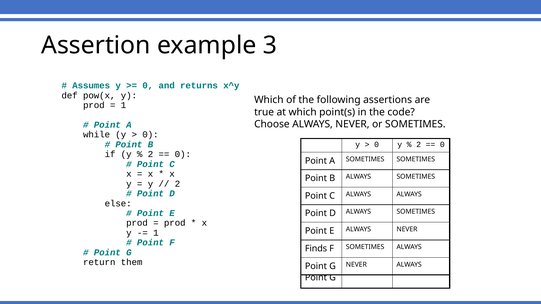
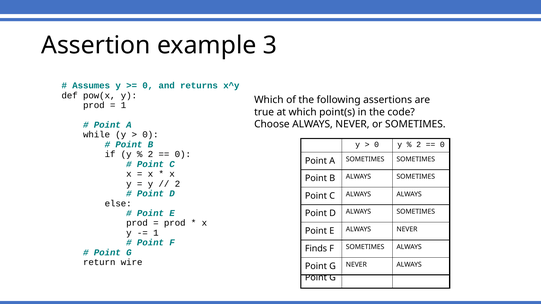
them: them -> wire
